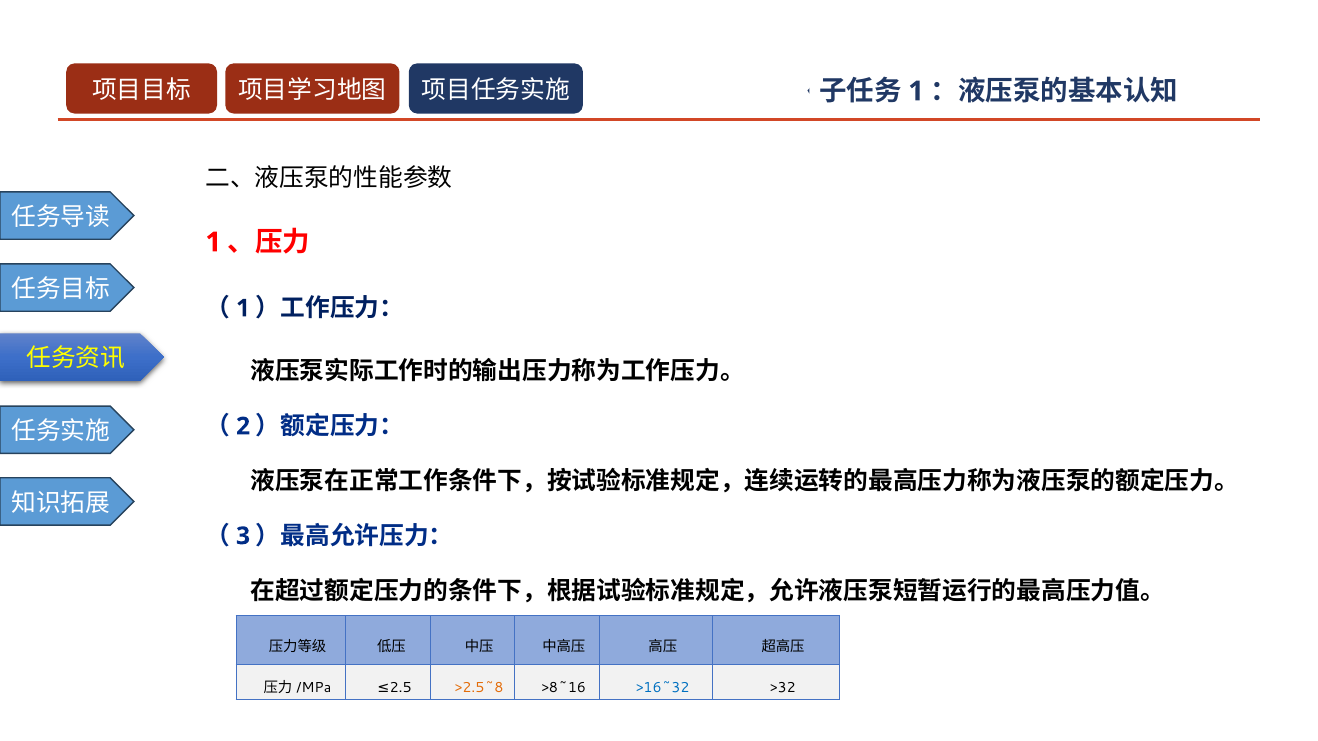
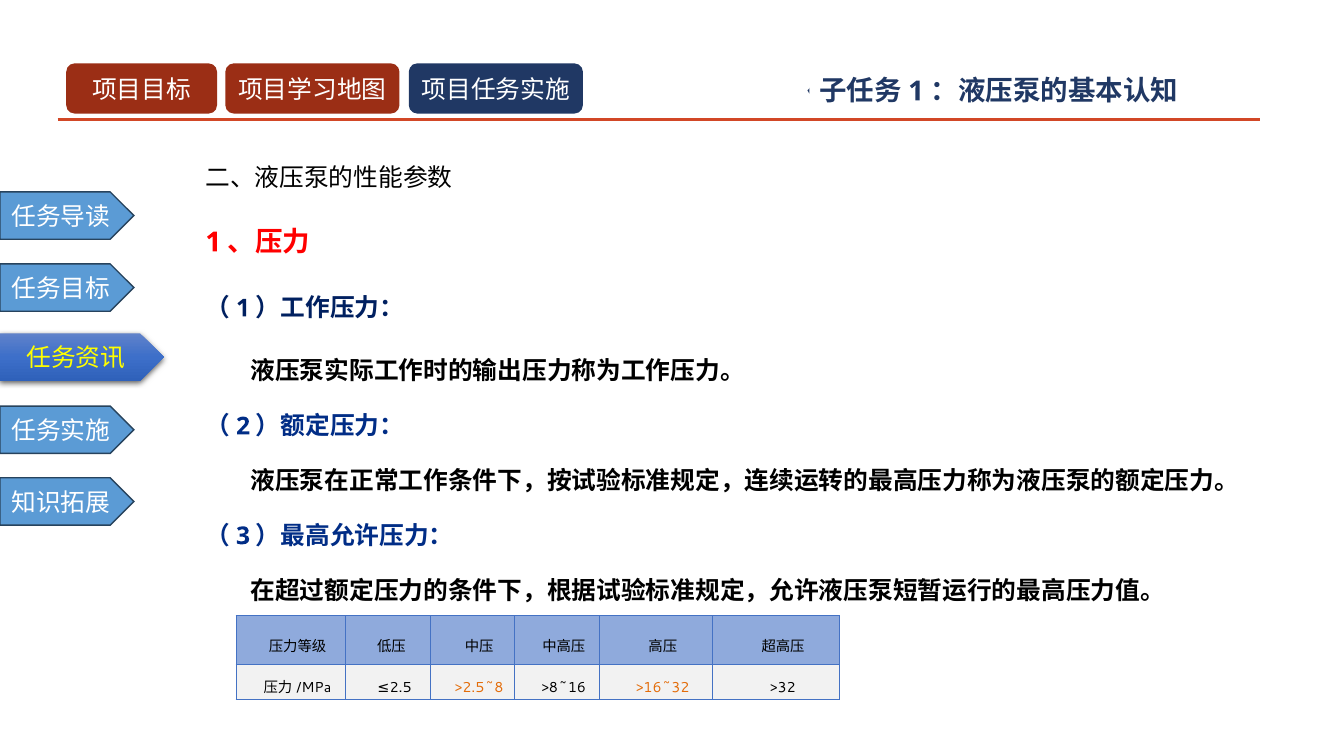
>16~32 colour: blue -> orange
